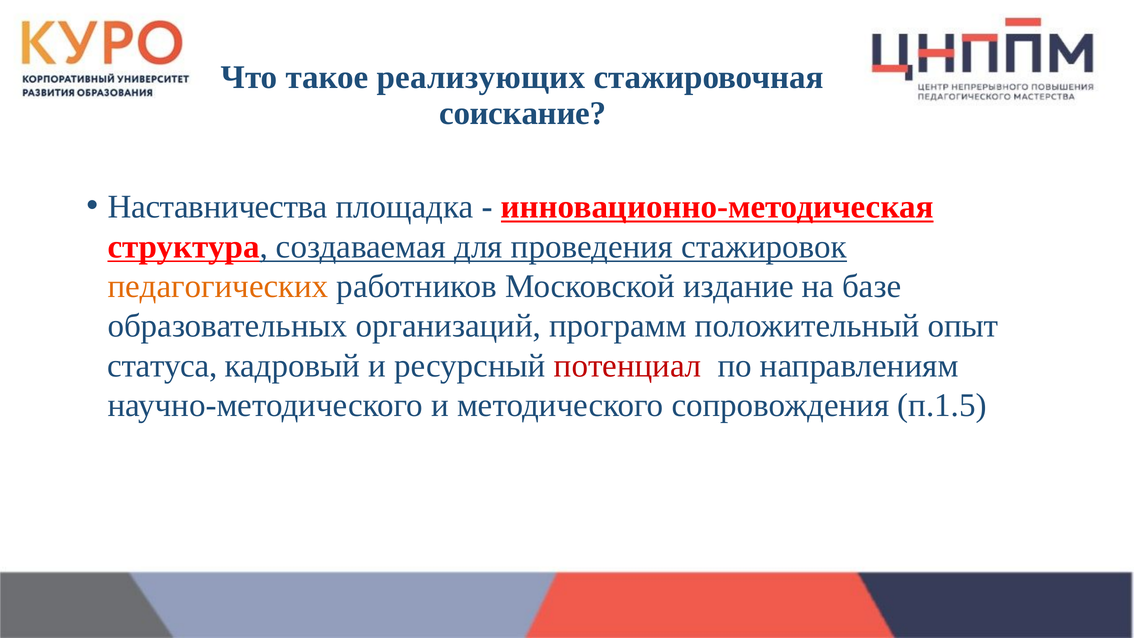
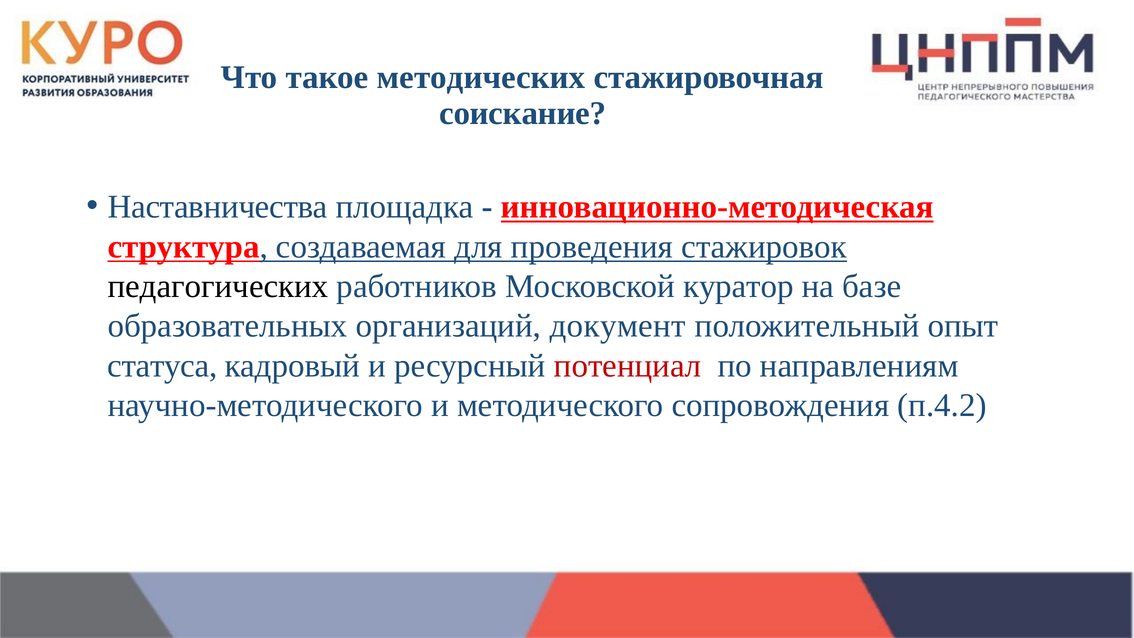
реализующих: реализующих -> методических
педагогических colour: orange -> black
издание: издание -> куратор
программ: программ -> документ
п.1.5: п.1.5 -> п.4.2
